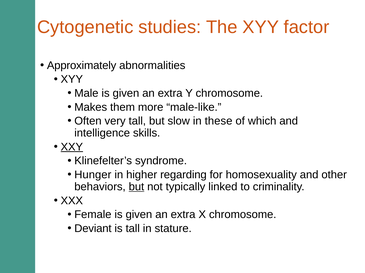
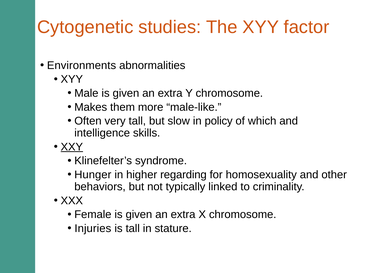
Approximately: Approximately -> Environments
these: these -> policy
but at (136, 187) underline: present -> none
Deviant: Deviant -> Injuries
